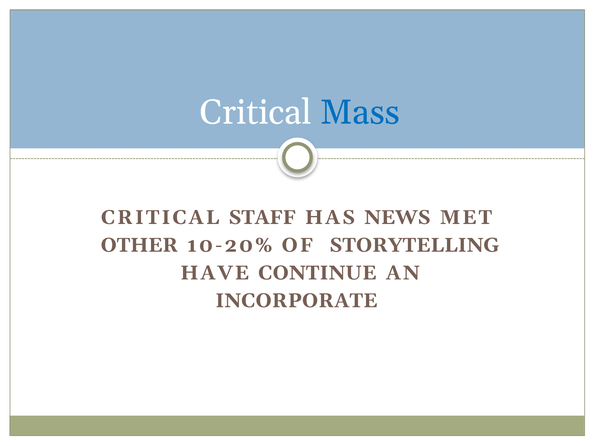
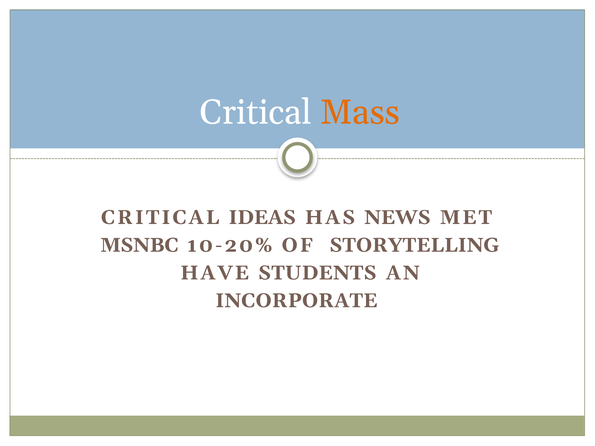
Mass colour: blue -> orange
STAFF: STAFF -> IDEAS
OTHER: OTHER -> MSNBC
CONTINUE: CONTINUE -> STUDENTS
